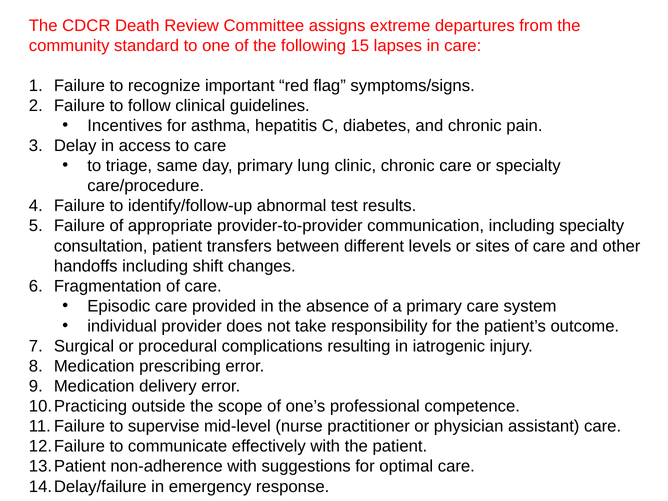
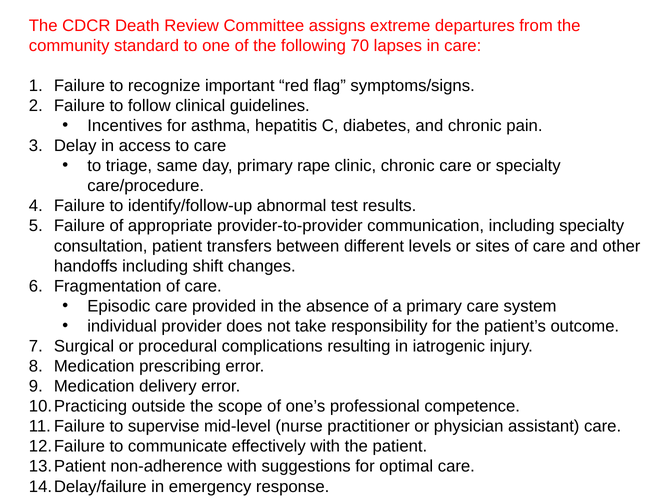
15: 15 -> 70
lung: lung -> rape
